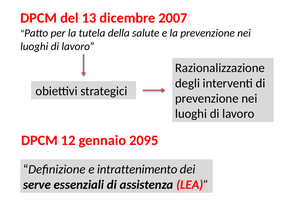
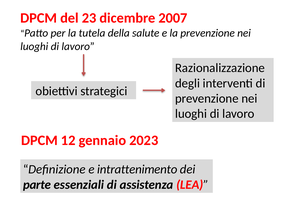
13: 13 -> 23
2095: 2095 -> 2023
serve: serve -> parte
